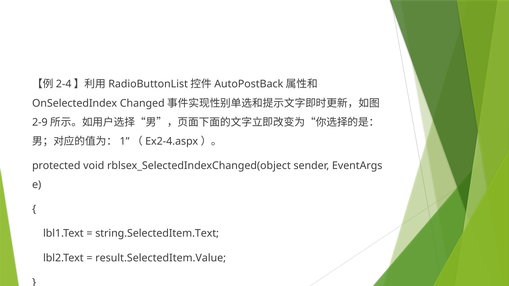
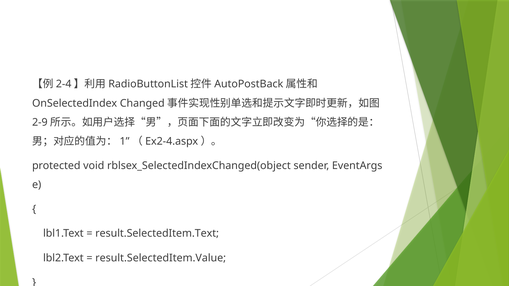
string.SelectedItem.Text: string.SelectedItem.Text -> result.SelectedItem.Text
